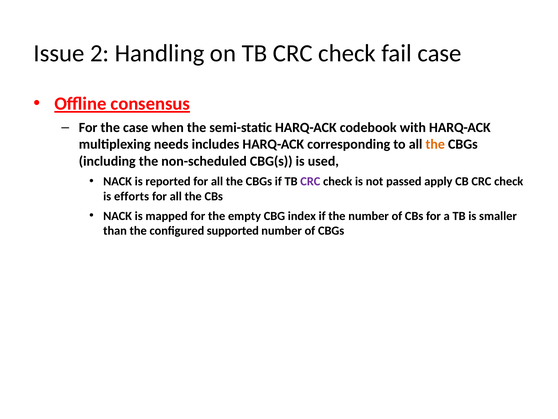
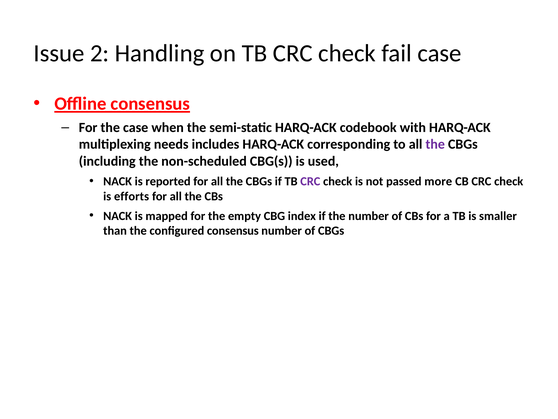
the at (435, 144) colour: orange -> purple
apply: apply -> more
configured supported: supported -> consensus
